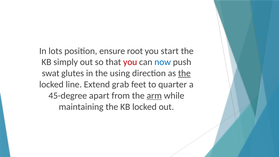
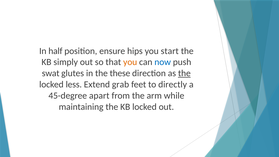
lots: lots -> half
root: root -> hips
you at (130, 62) colour: red -> orange
using: using -> these
line: line -> less
quarter: quarter -> directly
arm underline: present -> none
